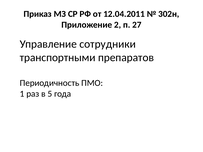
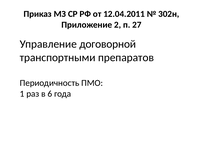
сотрудники: сотрудники -> договорной
5: 5 -> 6
